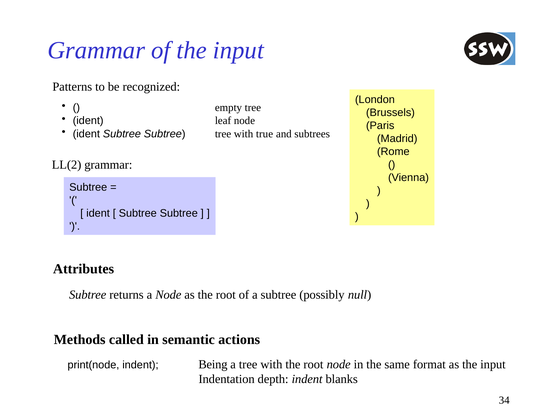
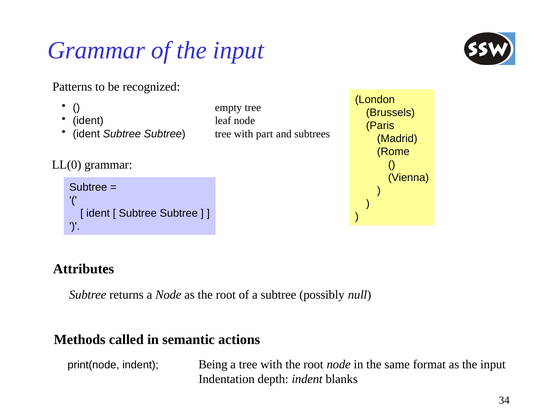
true: true -> part
LL(2: LL(2 -> LL(0
